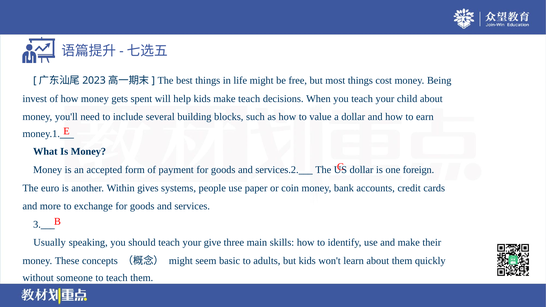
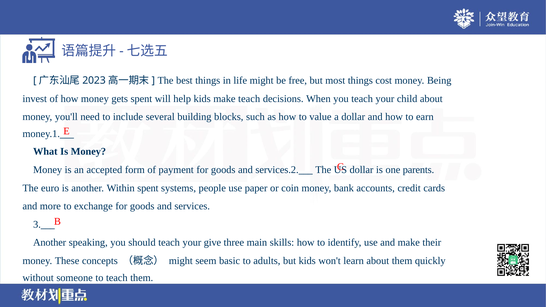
foreign: foreign -> parents
Within gives: gives -> spent
Usually at (50, 243): Usually -> Another
